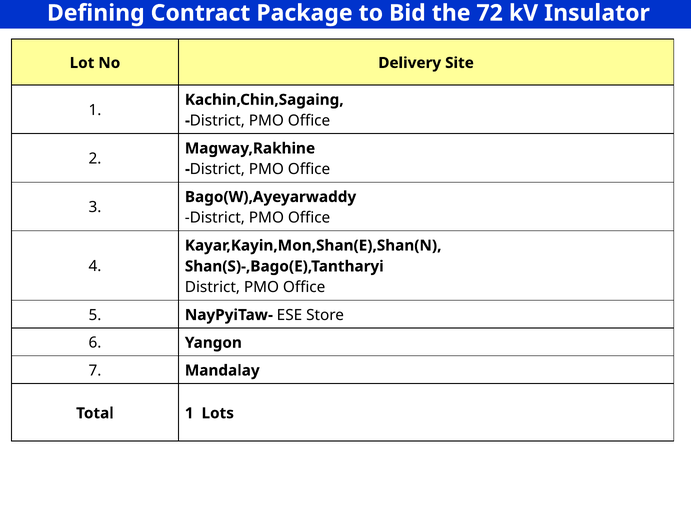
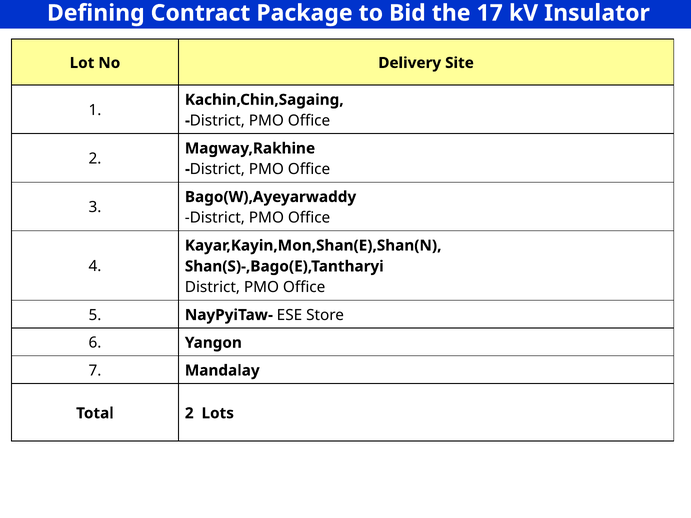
72: 72 -> 17
Total 1: 1 -> 2
